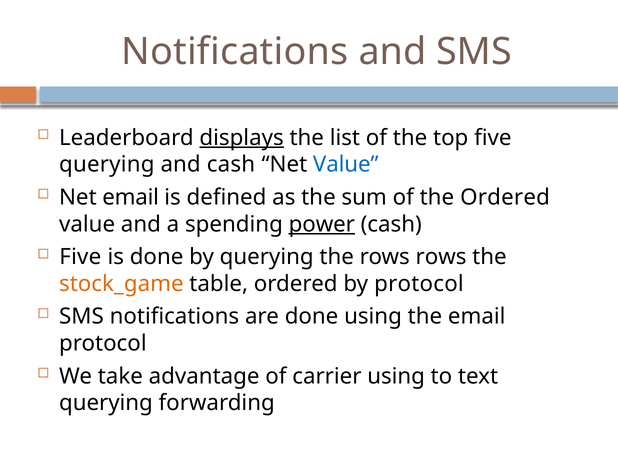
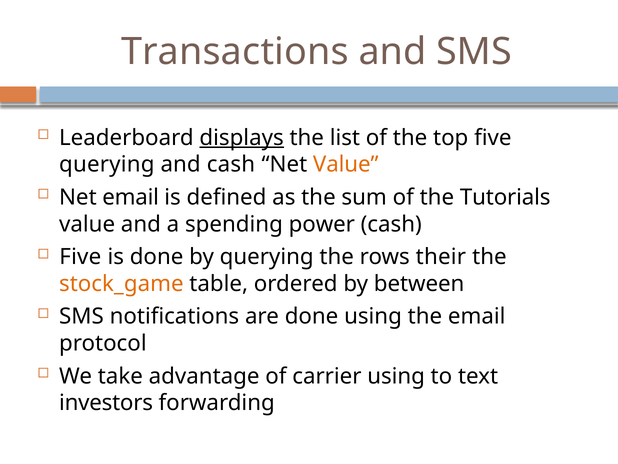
Notifications at (235, 52): Notifications -> Transactions
Value at (346, 164) colour: blue -> orange
the Ordered: Ordered -> Tutorials
power underline: present -> none
rows rows: rows -> their
by protocol: protocol -> between
querying at (106, 403): querying -> investors
